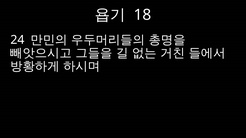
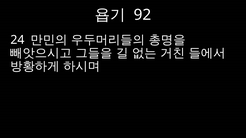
18: 18 -> 92
